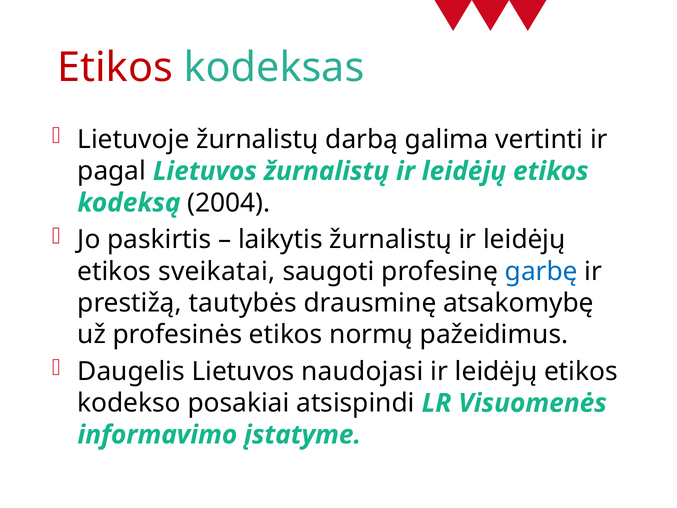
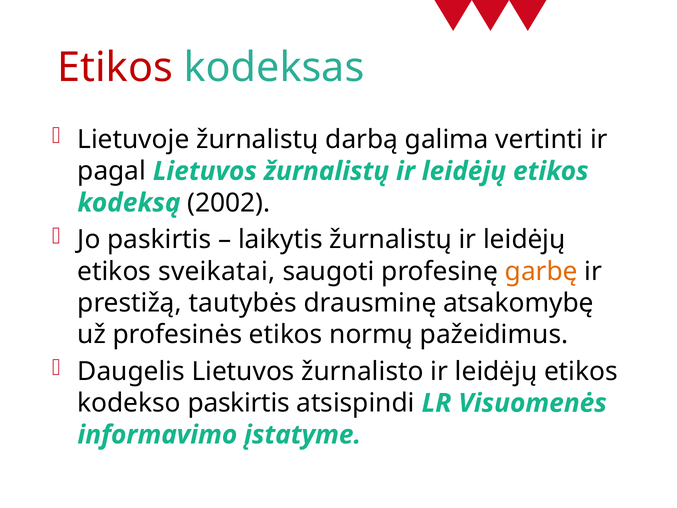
2004: 2004 -> 2002
garbę colour: blue -> orange
naudojasi: naudojasi -> žurnalisto
kodekso posakiai: posakiai -> paskirtis
